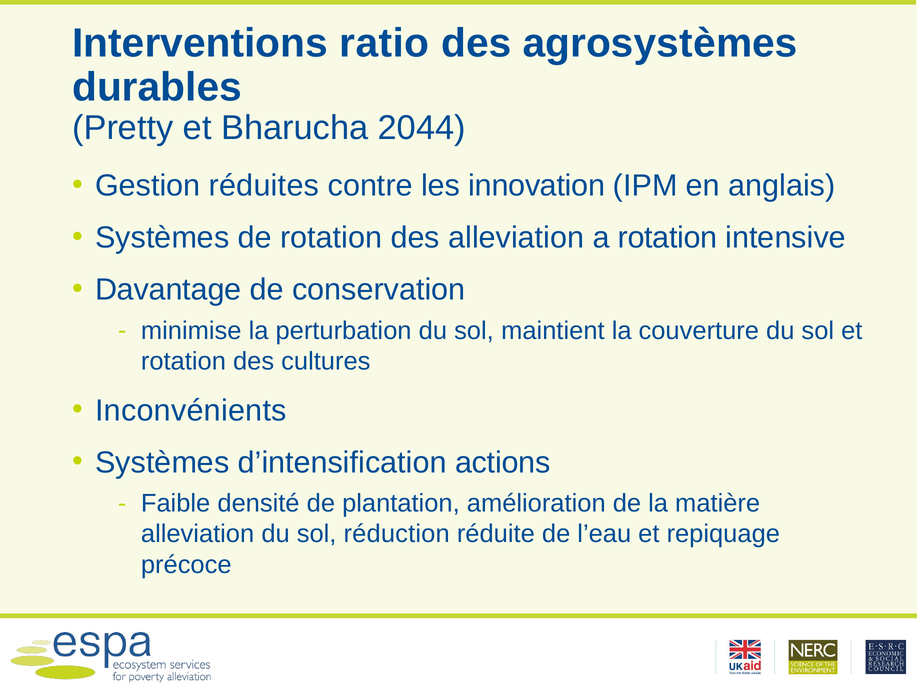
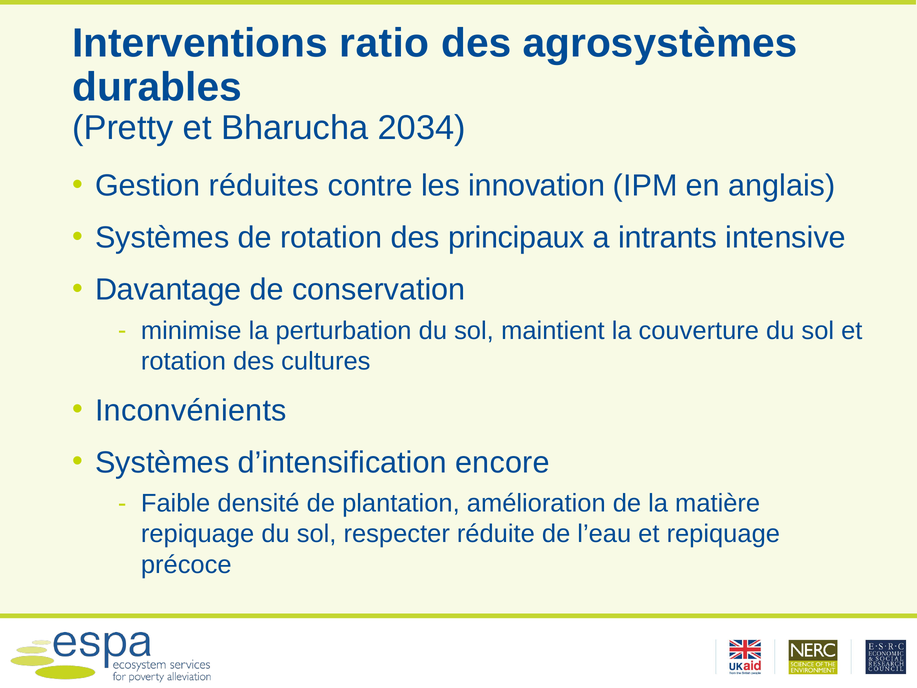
2044: 2044 -> 2034
des alleviation: alleviation -> principaux
a rotation: rotation -> intrants
actions: actions -> encore
alleviation at (198, 534): alleviation -> repiquage
réduction: réduction -> respecter
